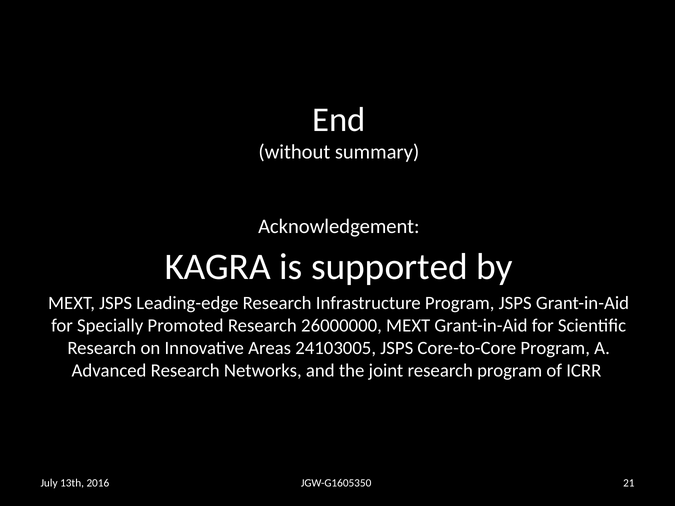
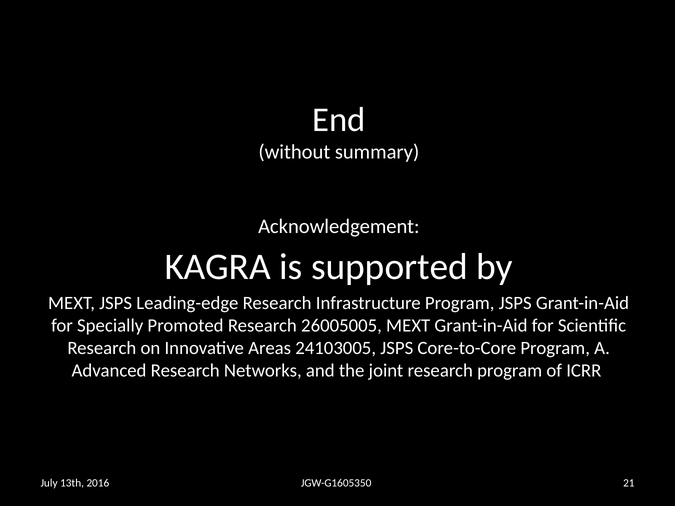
26000000: 26000000 -> 26005005
